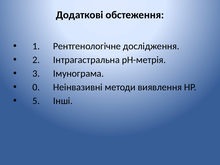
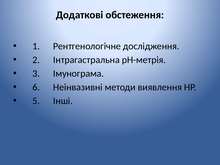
0: 0 -> 6
